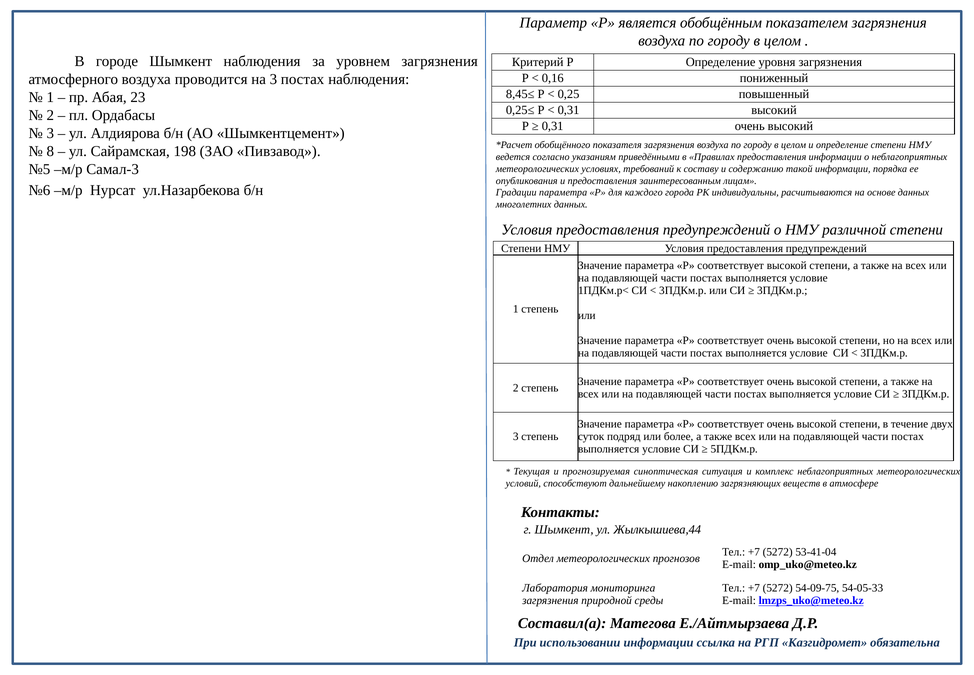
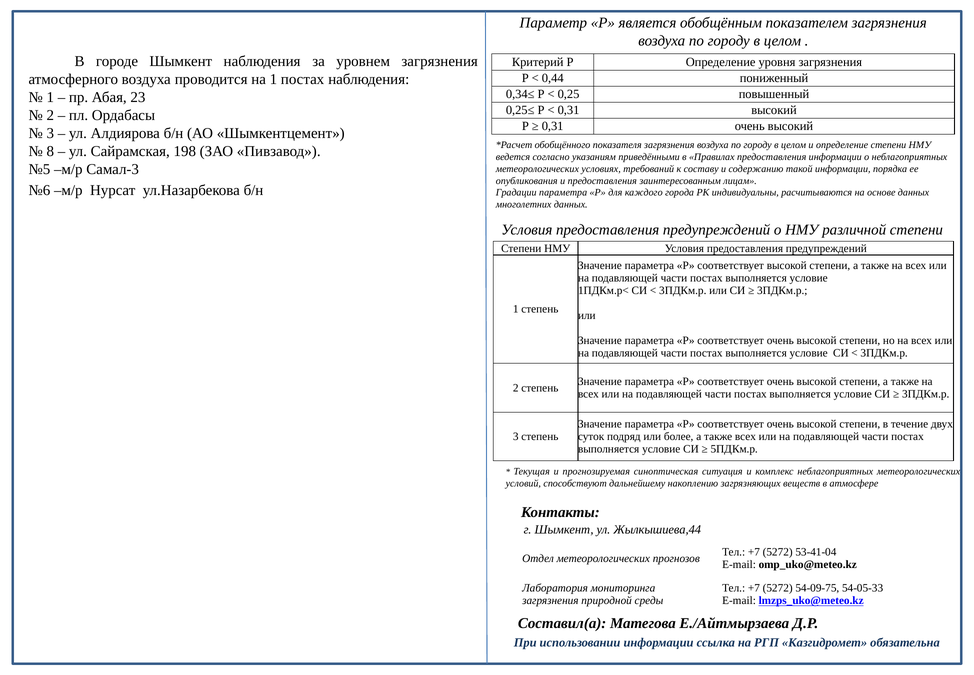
0,16: 0,16 -> 0,44
на 3: 3 -> 1
8,45≤: 8,45≤ -> 0,34≤
